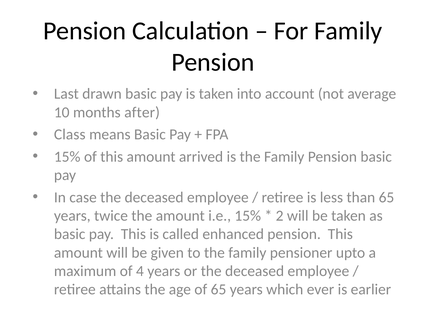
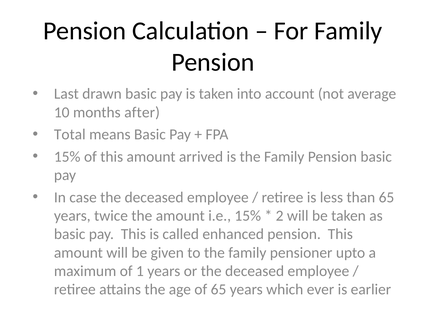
Class: Class -> Total
4: 4 -> 1
